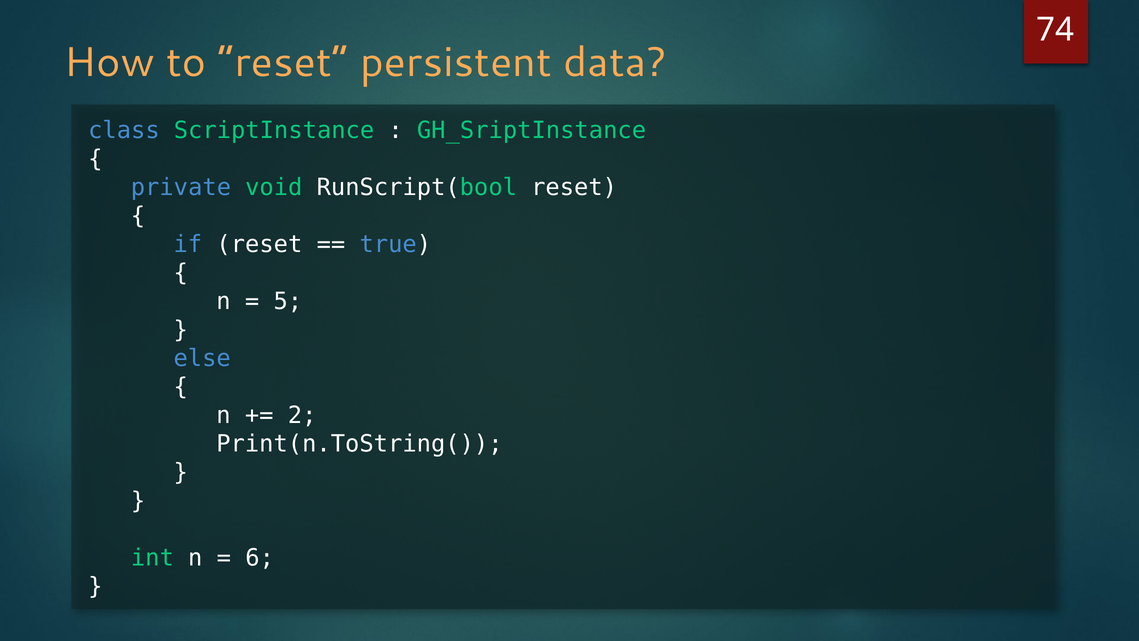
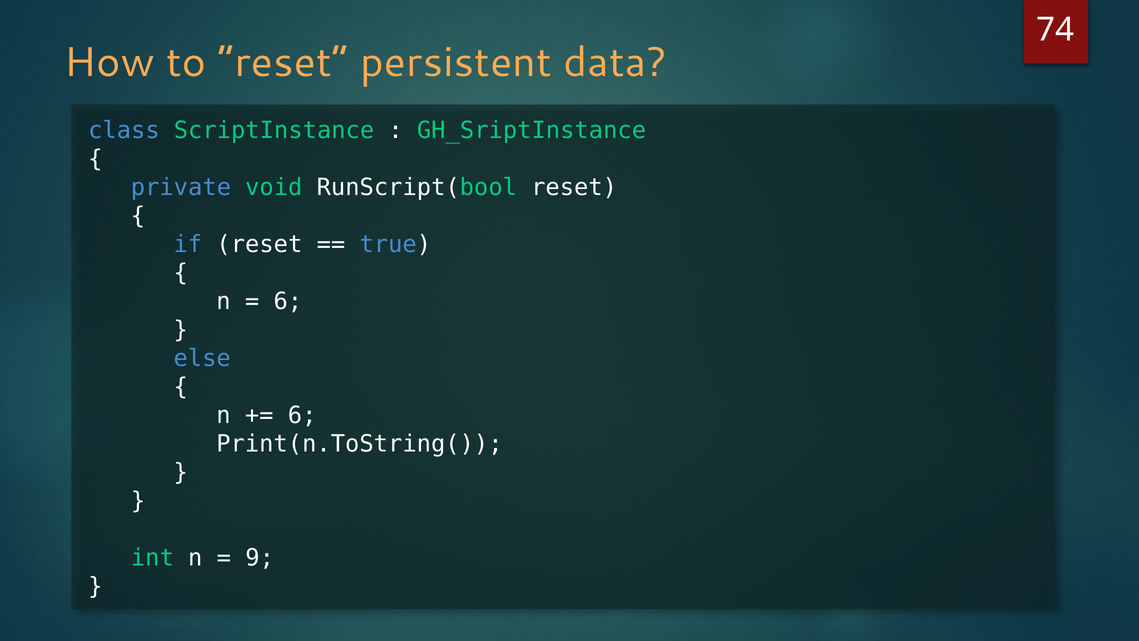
5 at (288, 301): 5 -> 6
2 at (302, 415): 2 -> 6
6: 6 -> 9
